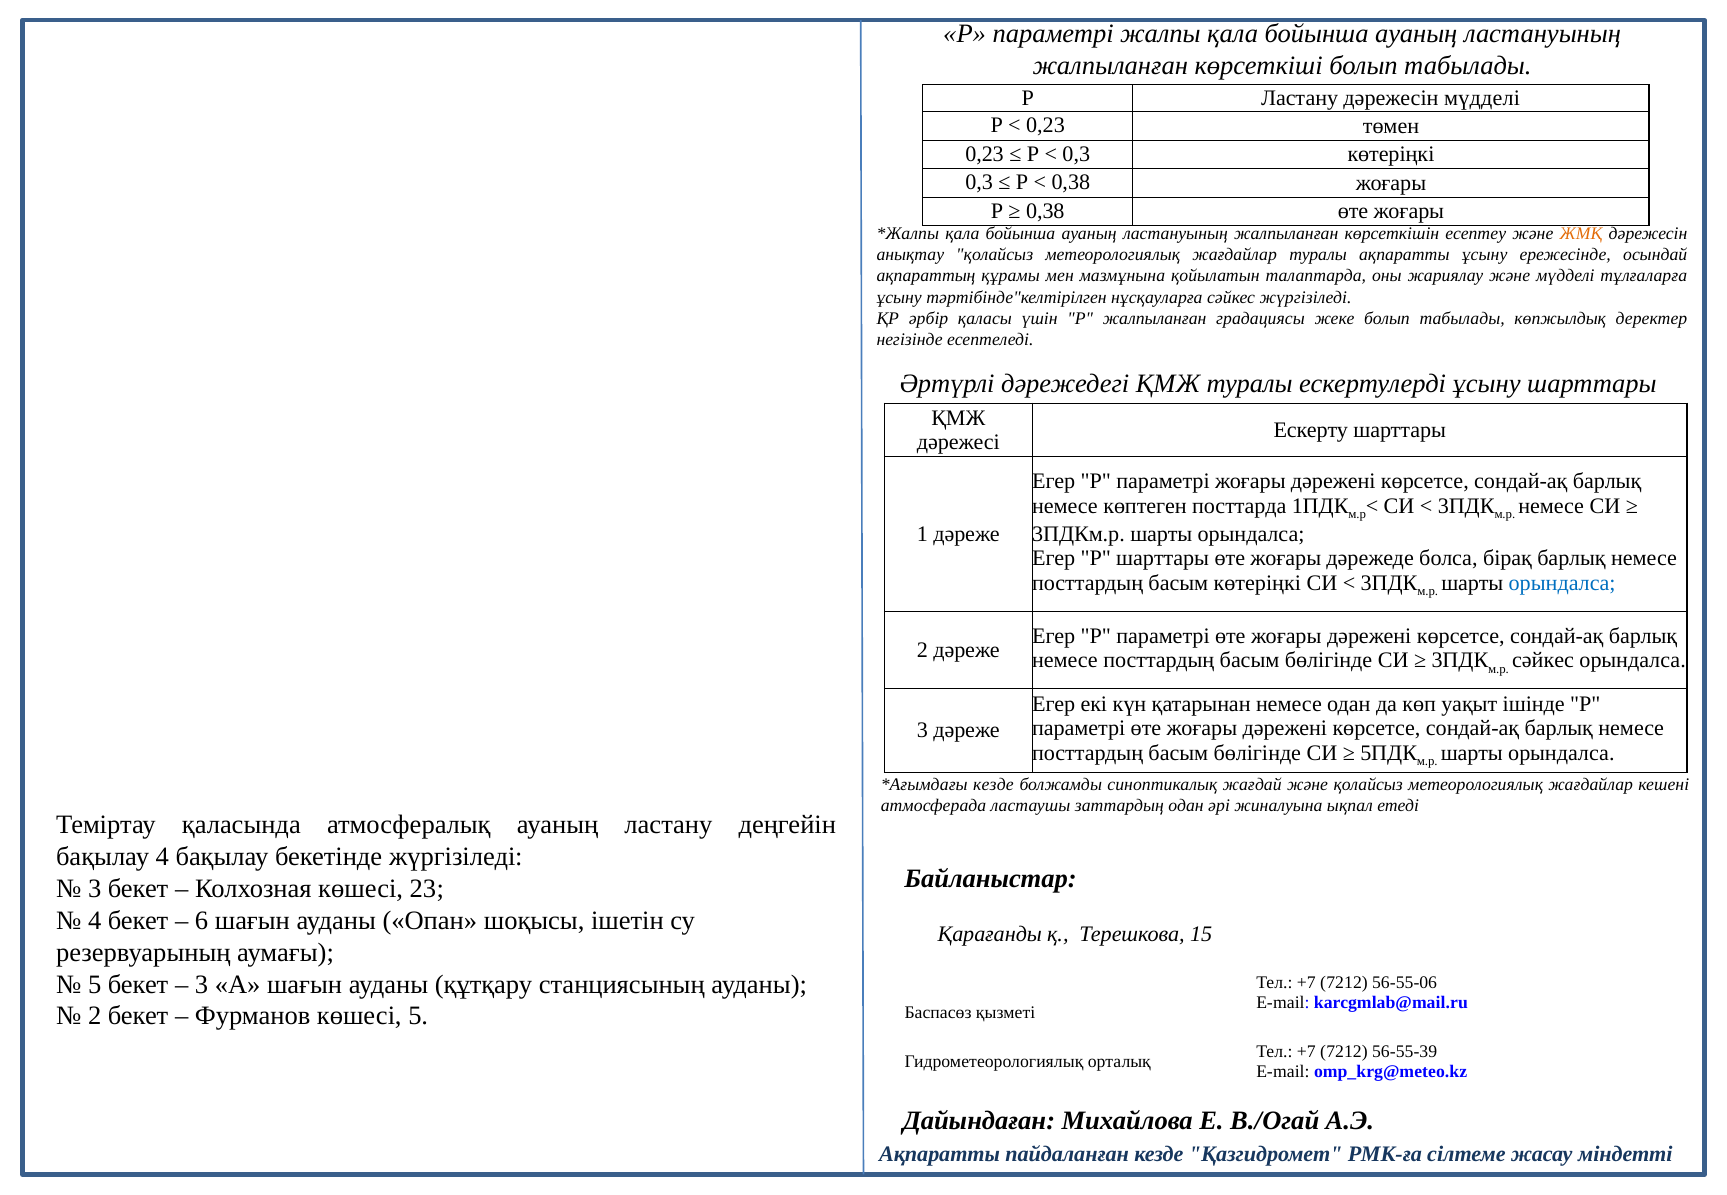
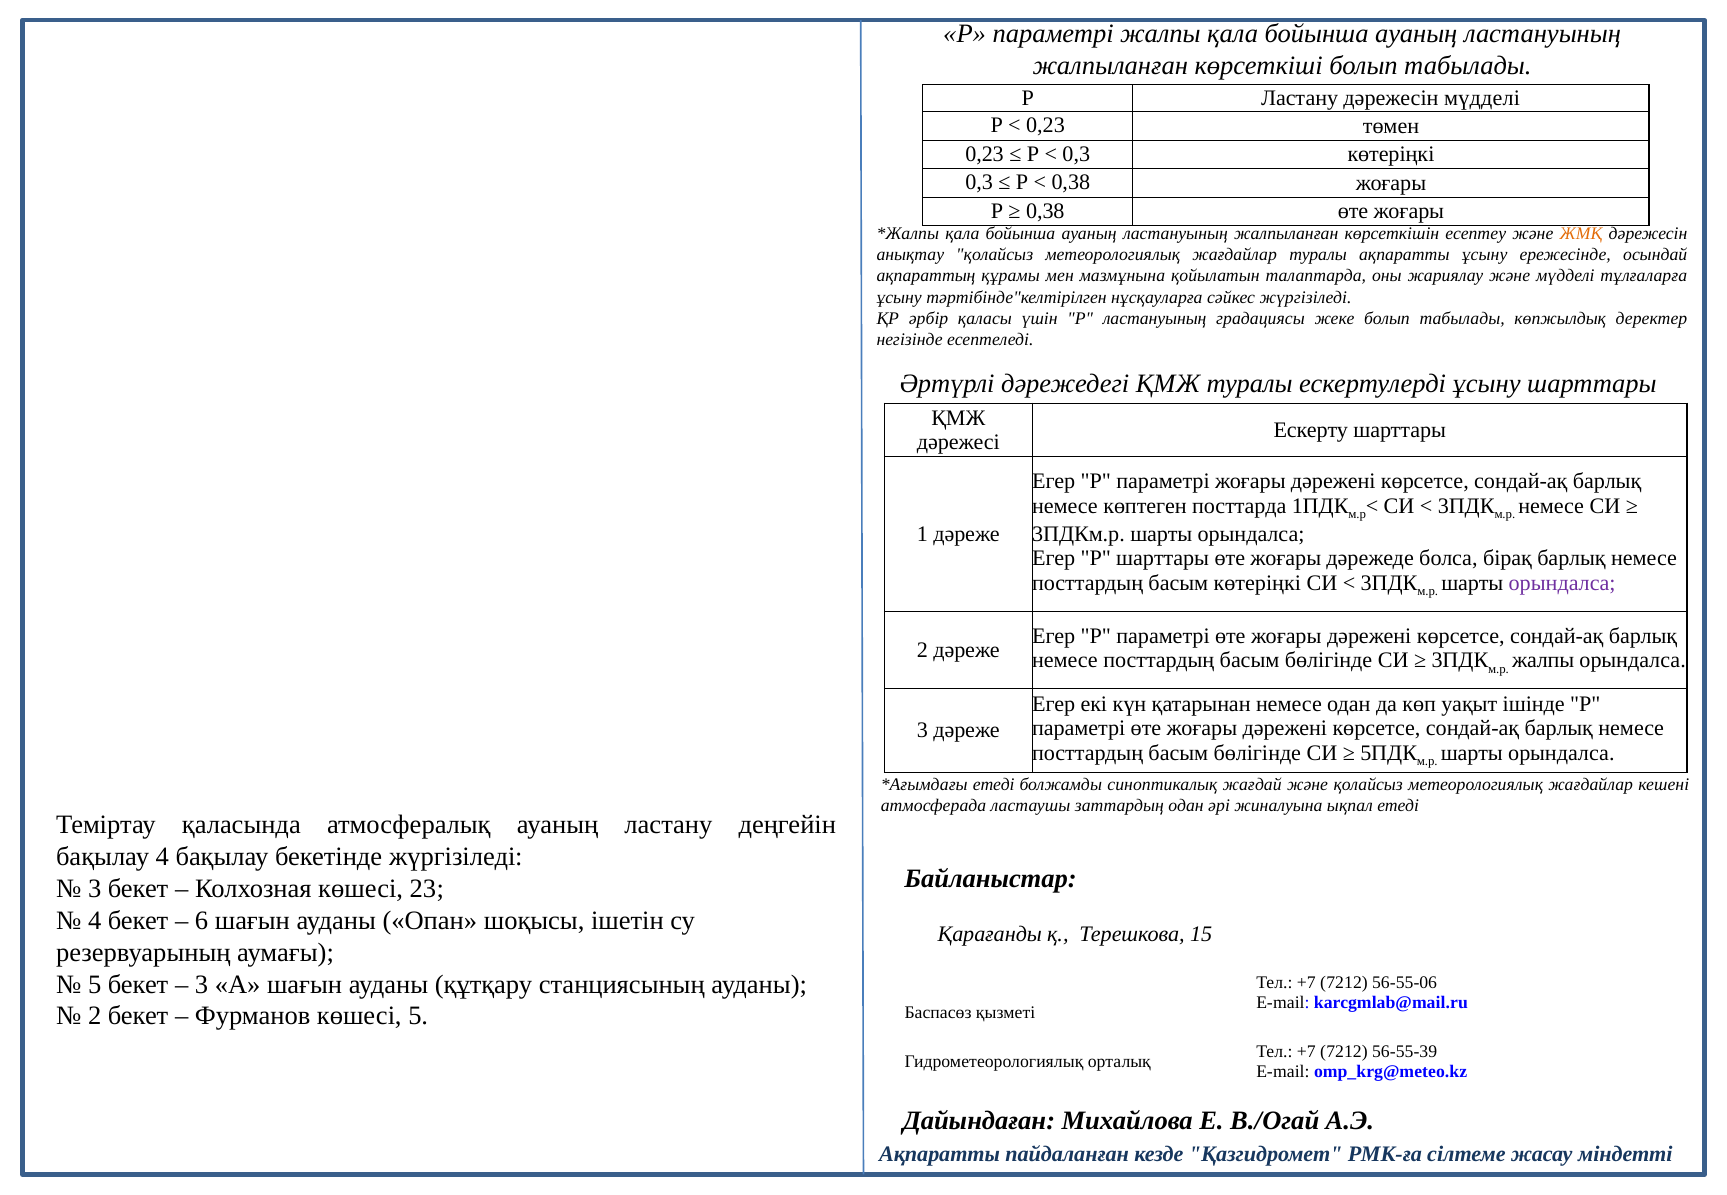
Р жалпыланған: жалпыланған -> ластануының
орындалса at (1562, 583) colour: blue -> purple
сәйкес at (1543, 661): сәйкес -> жалпы
кезде at (993, 785): кезде -> етеді
